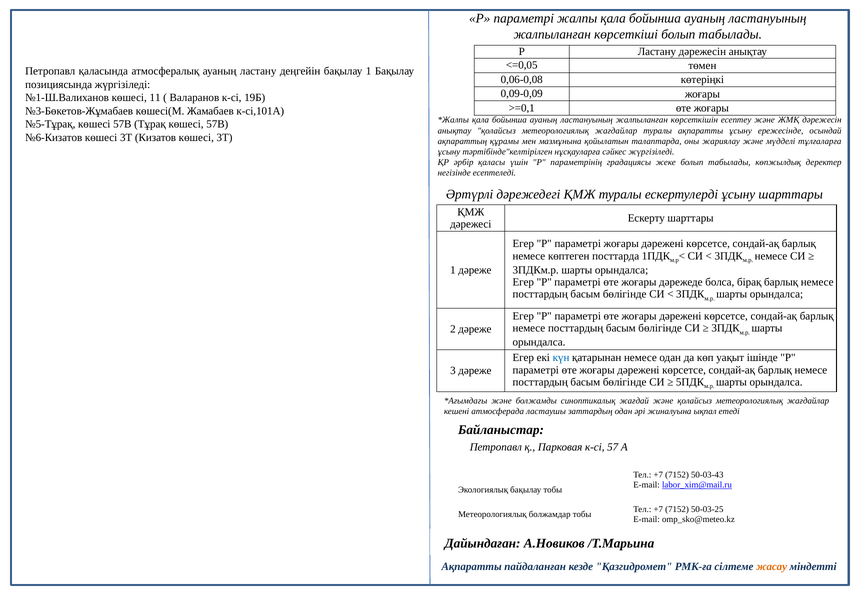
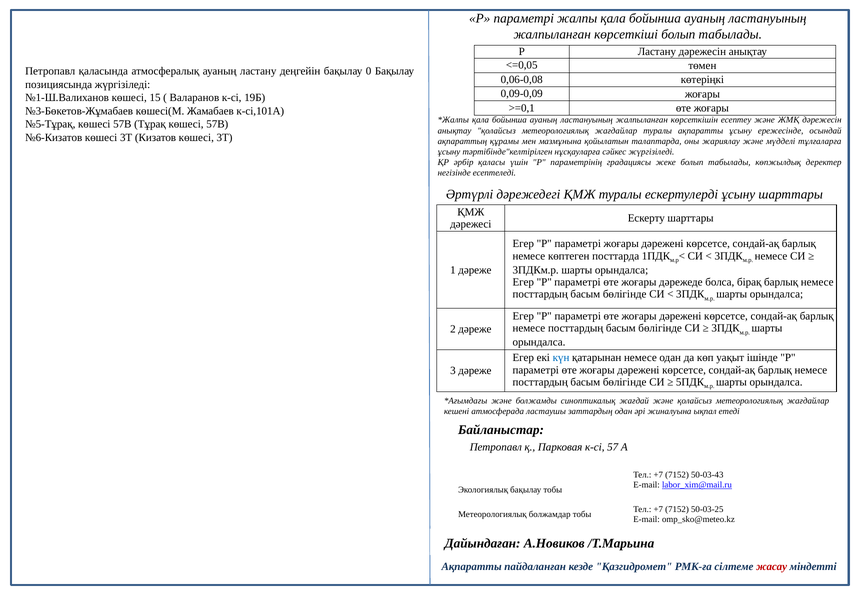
бақылау 1: 1 -> 0
11: 11 -> 15
жасау colour: orange -> red
